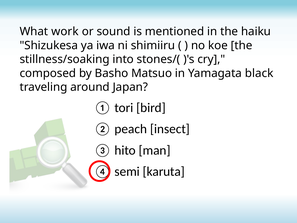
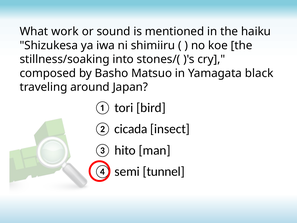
peach: peach -> cicada
karuta: karuta -> tunnel
